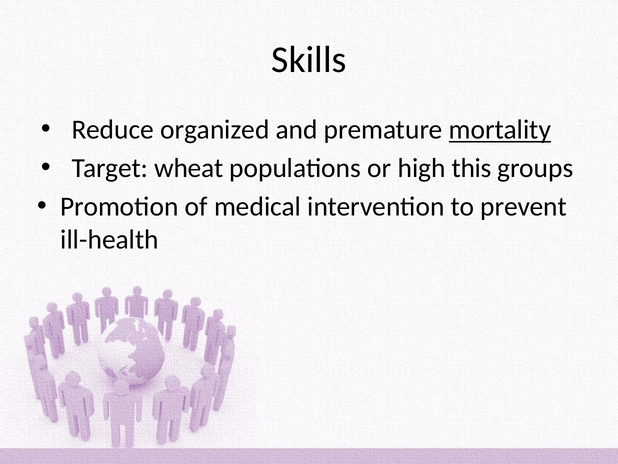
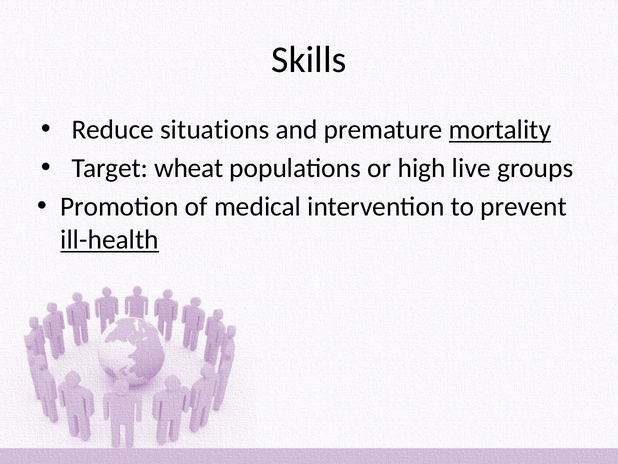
organized: organized -> situations
this: this -> live
ill-health underline: none -> present
